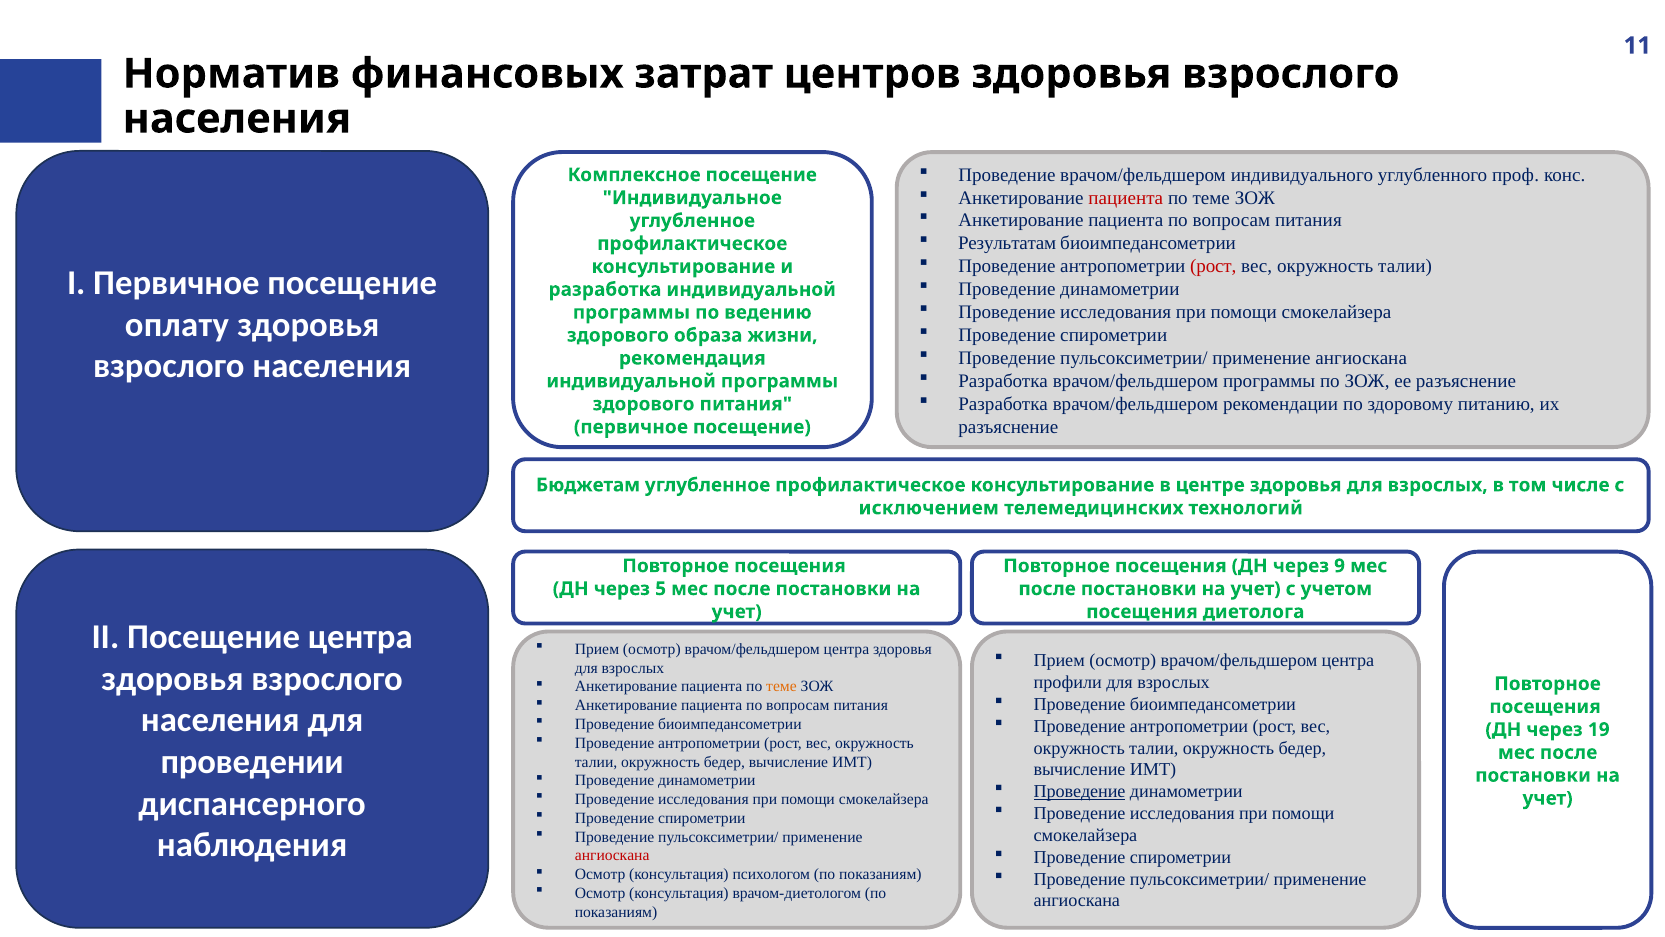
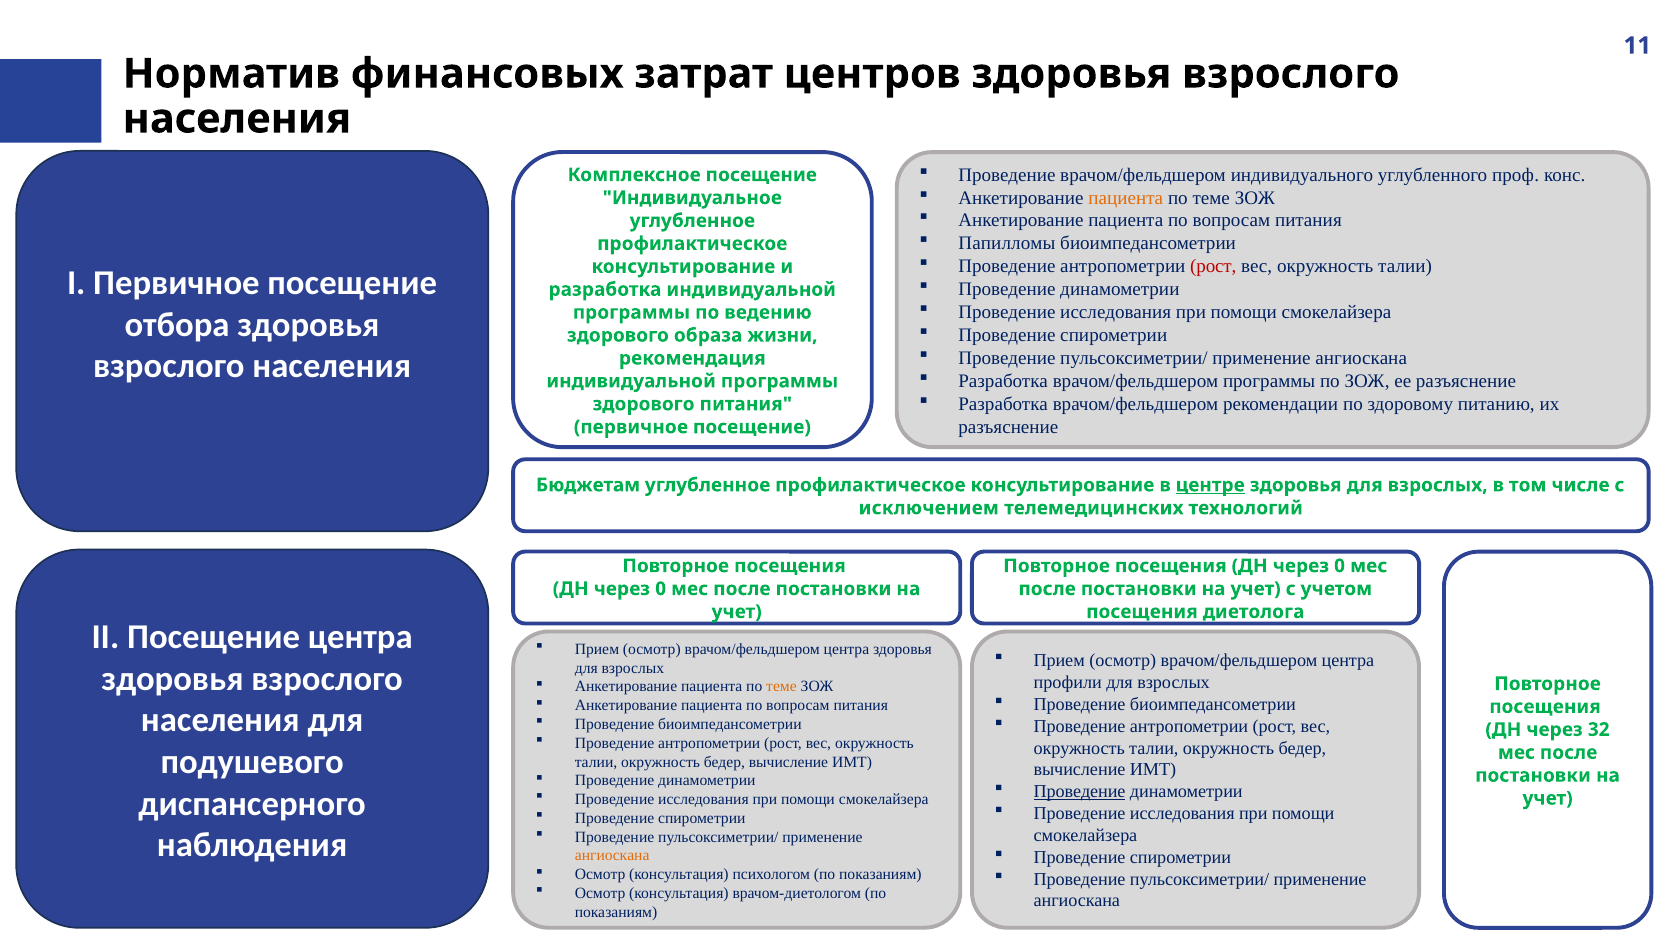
пациента at (1126, 198) colour: red -> orange
Результатам: Результатам -> Папилломы
оплату: оплату -> отбора
центре underline: none -> present
9 at (1340, 566): 9 -> 0
5 at (661, 589): 5 -> 0
19: 19 -> 32
проведении: проведении -> подушевого
ангиоскана at (612, 855) colour: red -> orange
